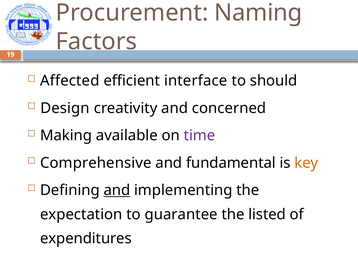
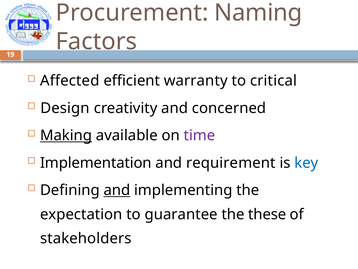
interface: interface -> warranty
should: should -> critical
Making underline: none -> present
Comprehensive: Comprehensive -> Implementation
fundamental: fundamental -> requirement
key colour: orange -> blue
listed: listed -> these
expenditures: expenditures -> stakeholders
